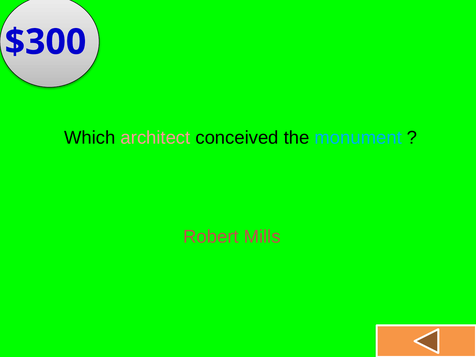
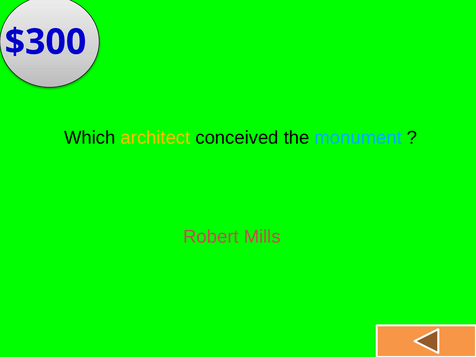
architect colour: pink -> yellow
